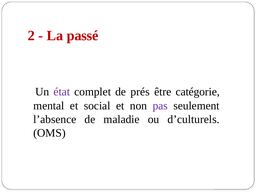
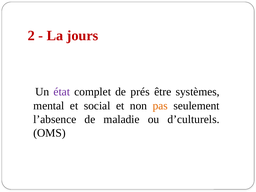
passé: passé -> jours
catégorie: catégorie -> systèmes
pas colour: purple -> orange
